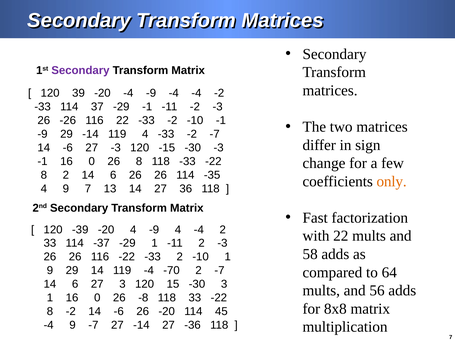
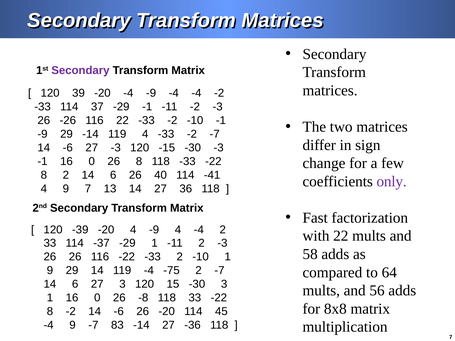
6 26 26: 26 -> 40
-35: -35 -> -41
only colour: orange -> purple
-70: -70 -> -75
-7 27: 27 -> 83
